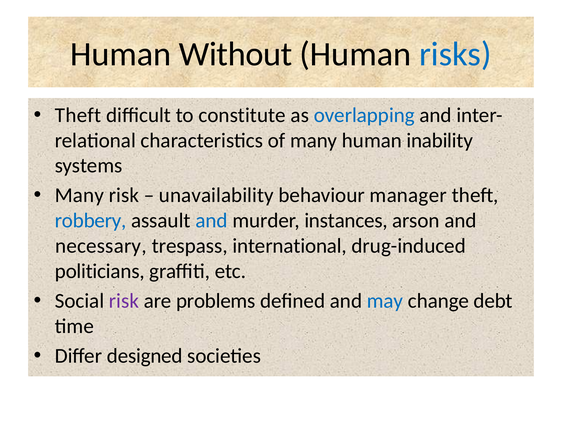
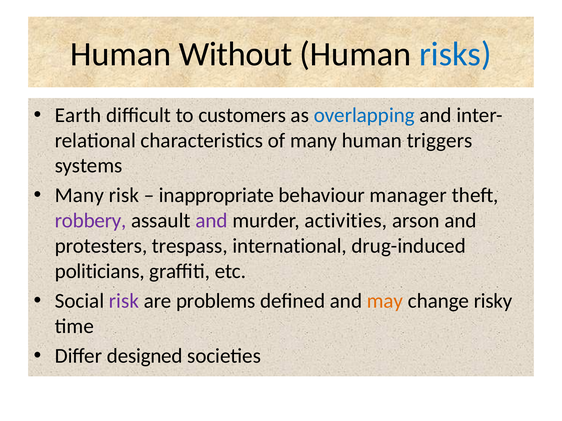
Theft at (78, 115): Theft -> Earth
constitute: constitute -> customers
inability: inability -> triggers
unavailability: unavailability -> inappropriate
robbery colour: blue -> purple
and at (211, 221) colour: blue -> purple
instances: instances -> activities
necessary: necessary -> protesters
may colour: blue -> orange
debt: debt -> risky
